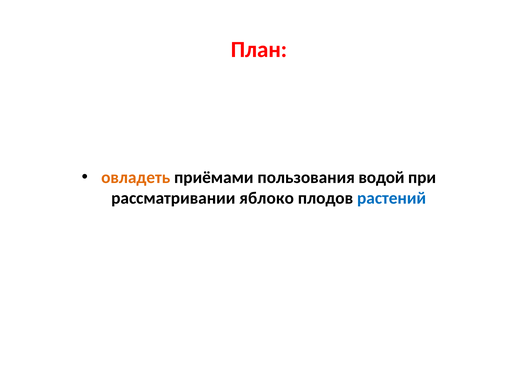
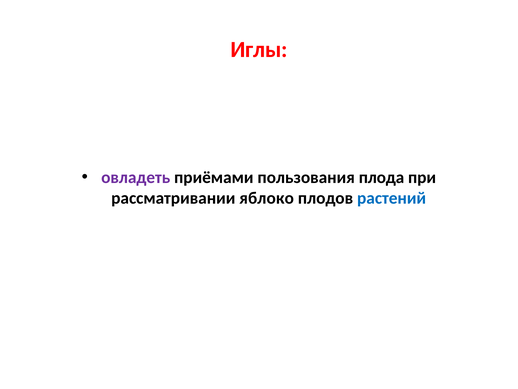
План: План -> Иглы
овладеть colour: orange -> purple
водой: водой -> плода
